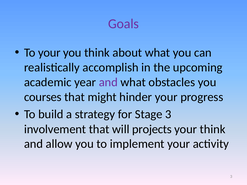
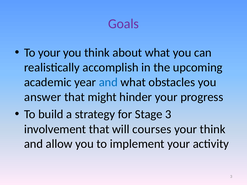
and at (108, 82) colour: purple -> blue
courses: courses -> answer
projects: projects -> courses
